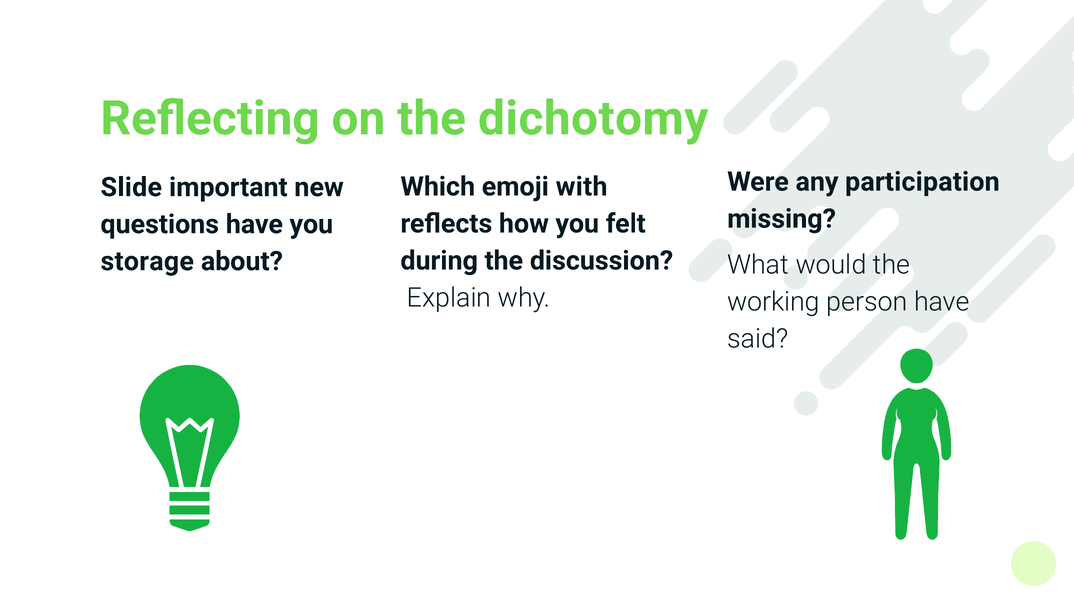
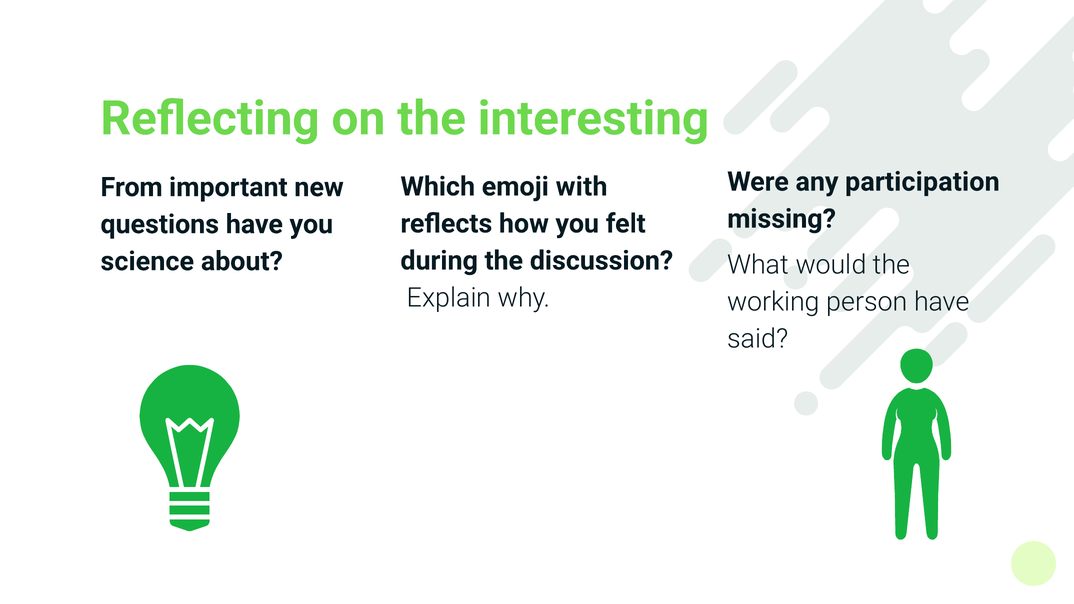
dichotomy: dichotomy -> interesting
Slide: Slide -> From
storage: storage -> science
